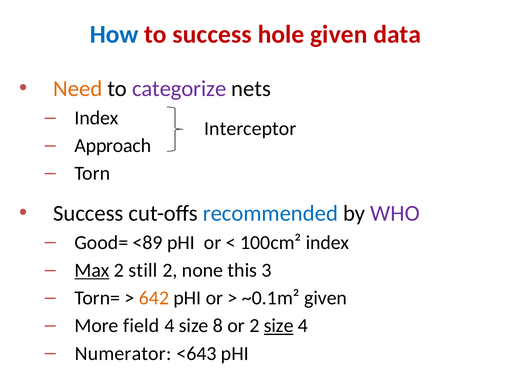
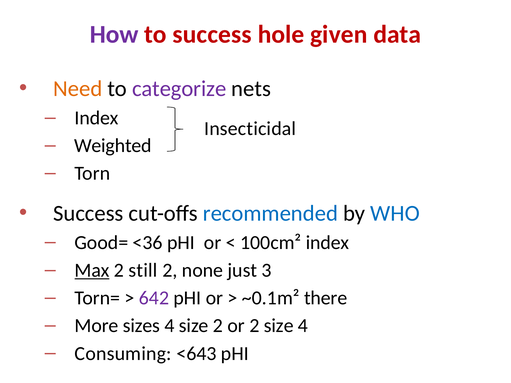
How colour: blue -> purple
Interceptor: Interceptor -> Insecticidal
Approach: Approach -> Weighted
WHO colour: purple -> blue
<89: <89 -> <36
this: this -> just
642 colour: orange -> purple
~0.1m² given: given -> there
field: field -> sizes
size 8: 8 -> 2
size at (279, 326) underline: present -> none
Numerator: Numerator -> Consuming
